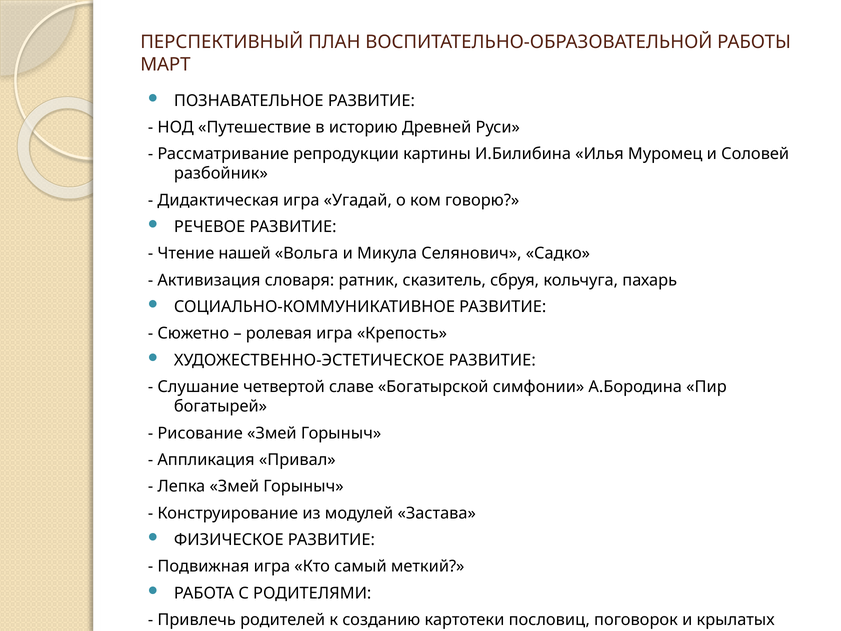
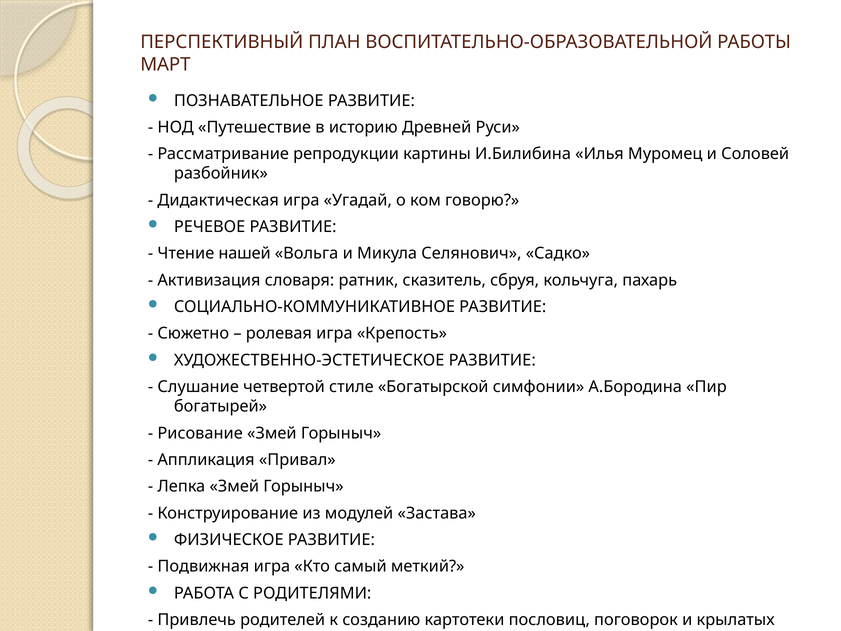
славе: славе -> стиле
